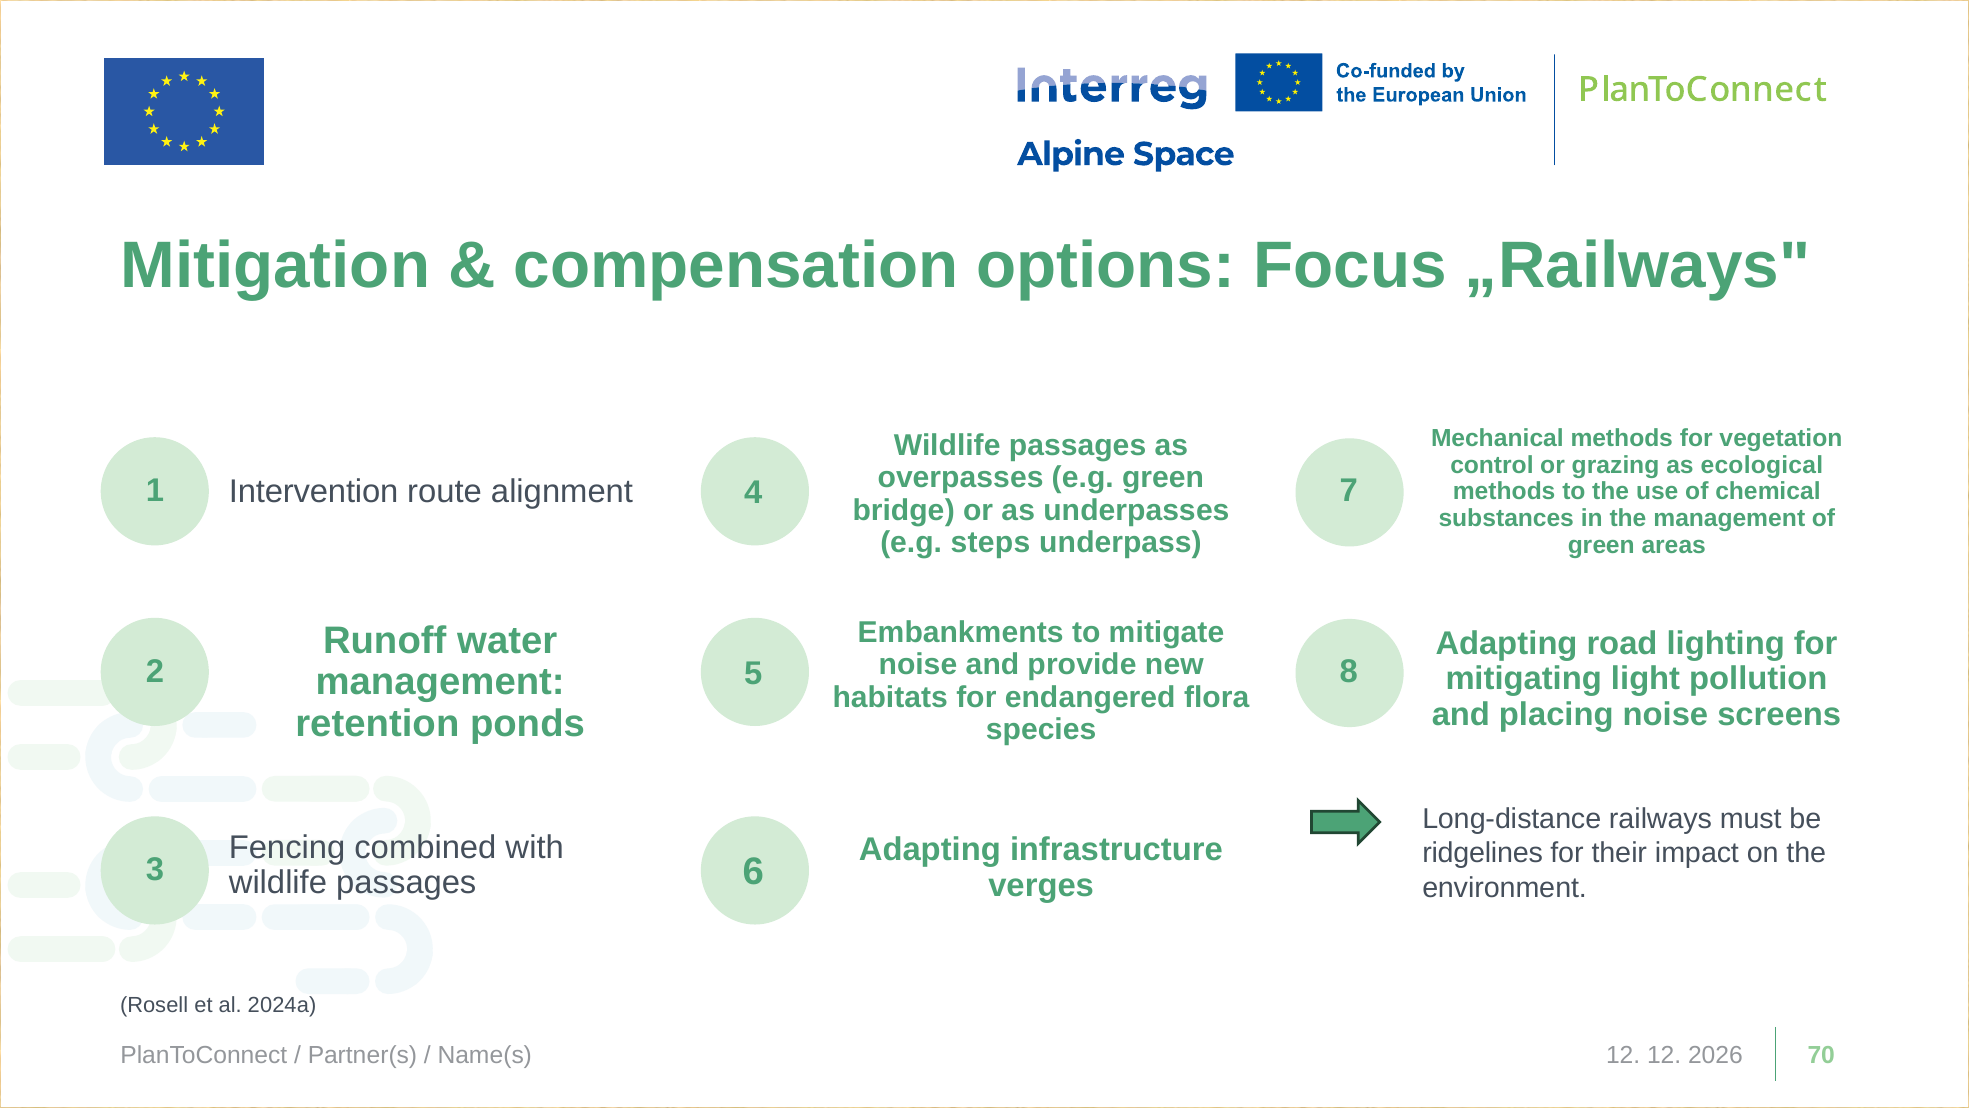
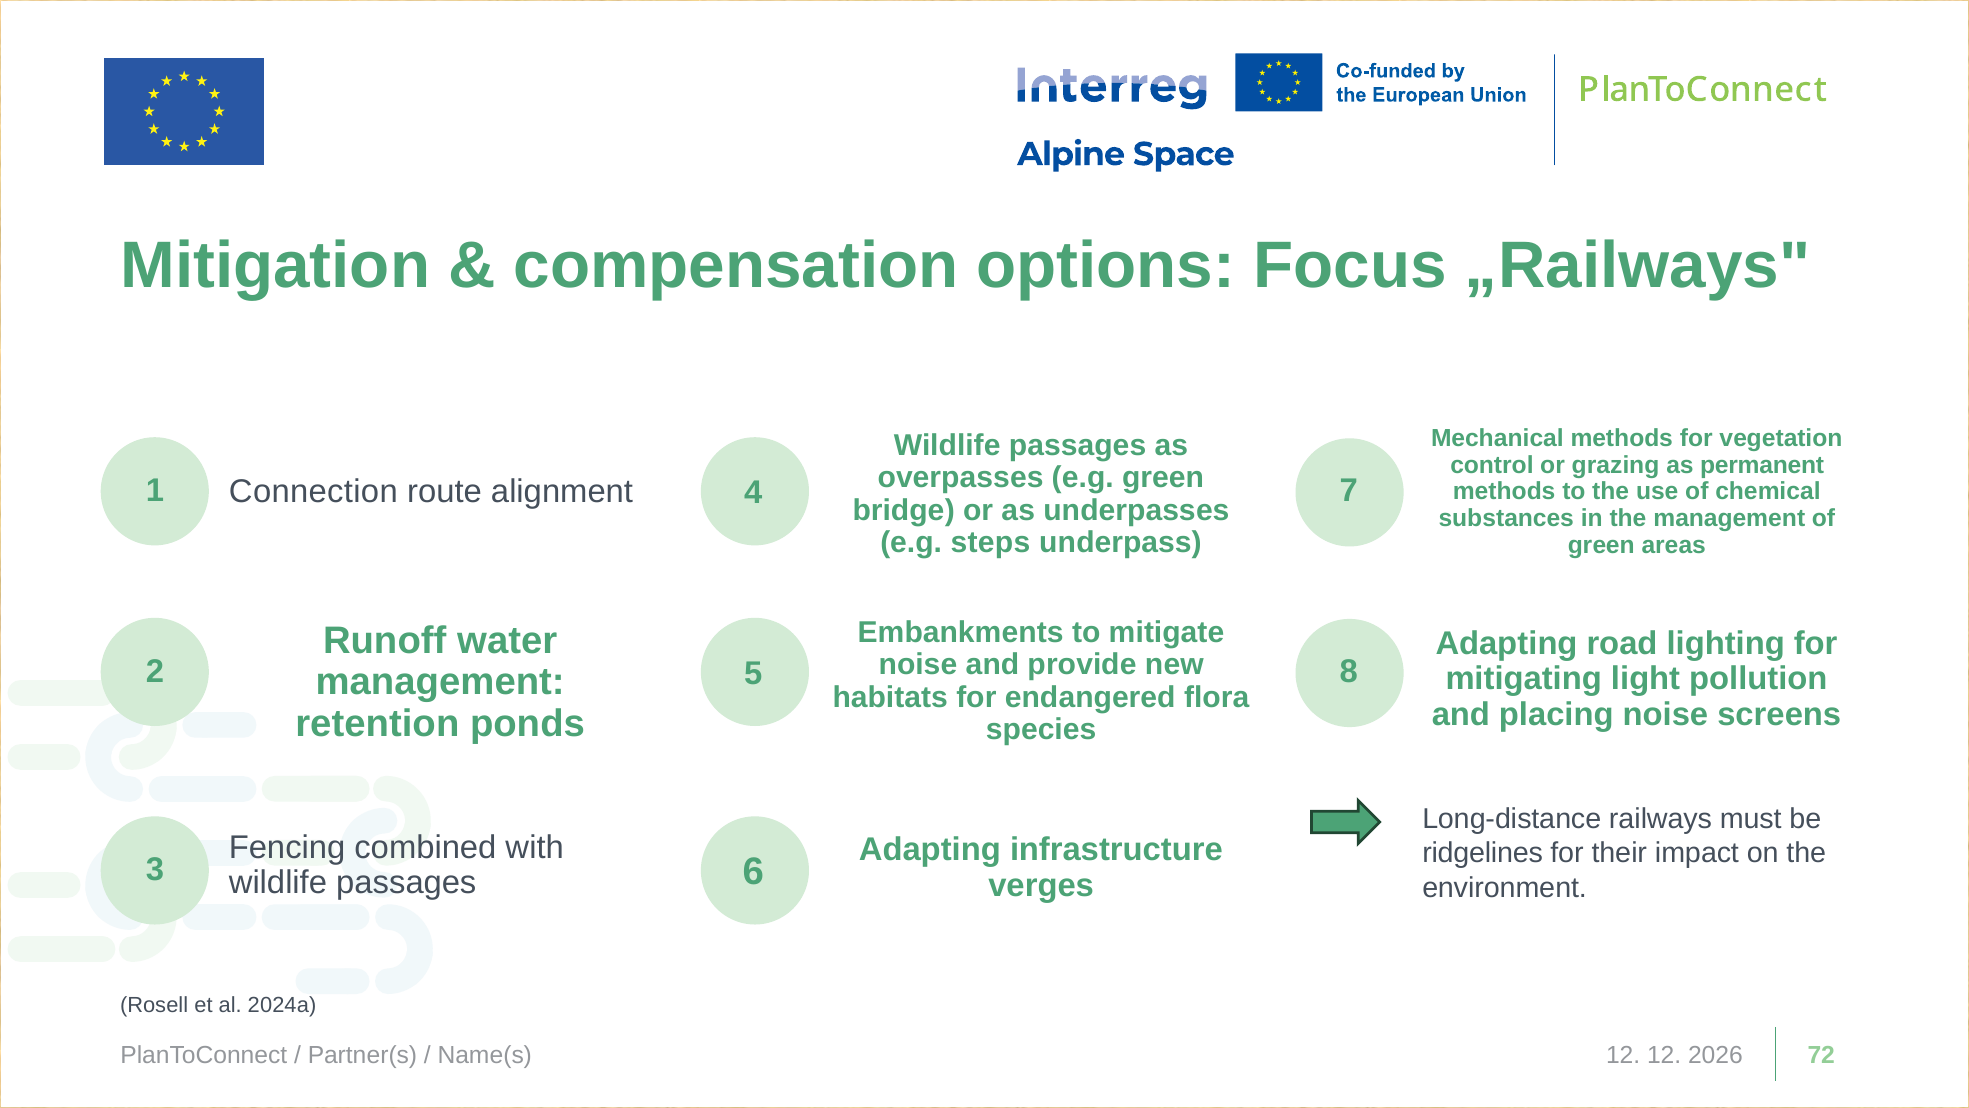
ecological: ecological -> permanent
Intervention: Intervention -> Connection
70: 70 -> 72
